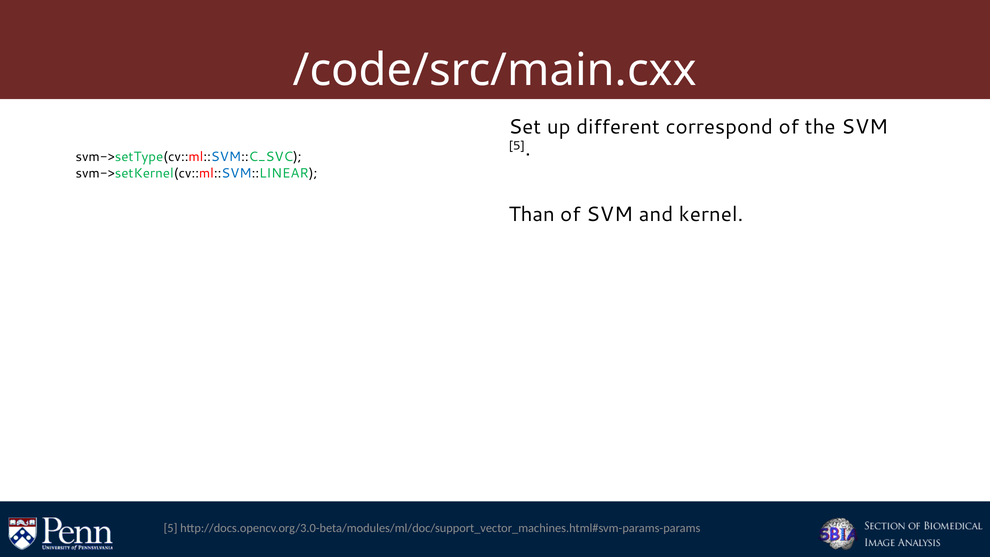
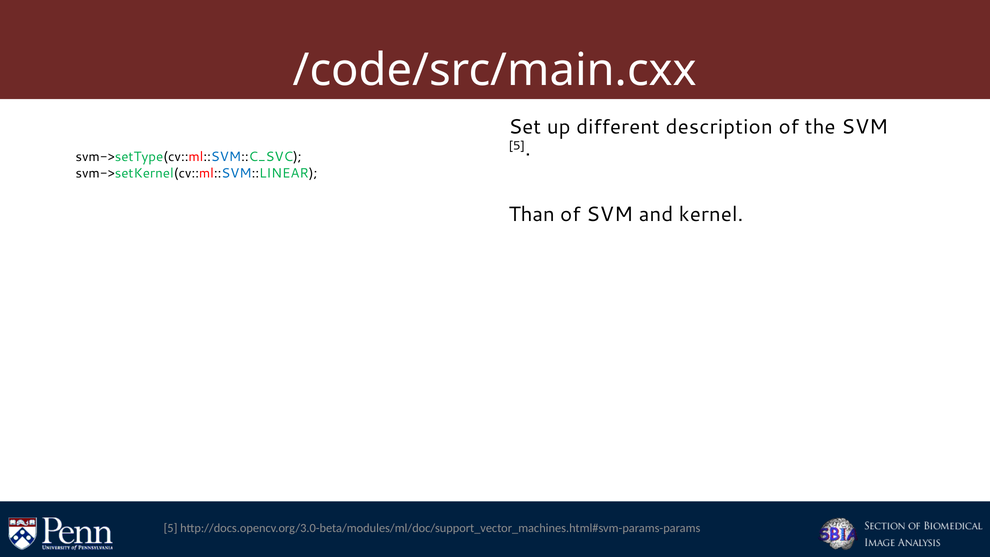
correspond: correspond -> description
